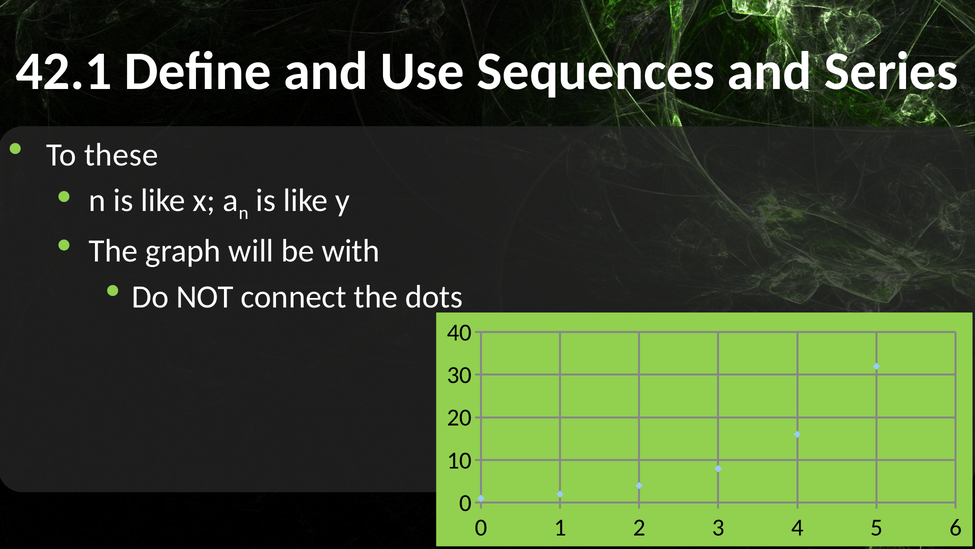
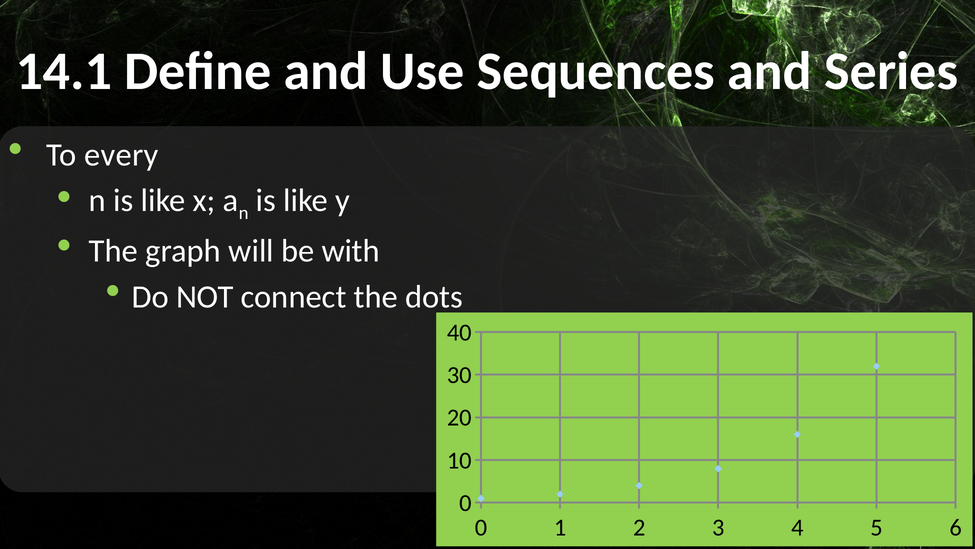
42.1: 42.1 -> 14.1
these: these -> every
